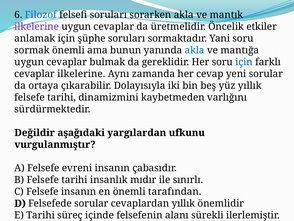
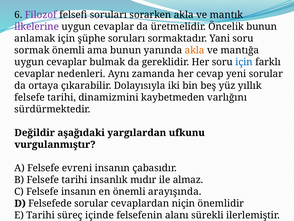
Filozof colour: blue -> purple
Öncelik etkiler: etkiler -> bunun
akla at (195, 50) colour: blue -> orange
cevaplar ilkelerine: ilkelerine -> nedenleri
sınırlı: sınırlı -> almaz
tarafından: tarafından -> arayışında
cevaplardan yıllık: yıllık -> niçin
